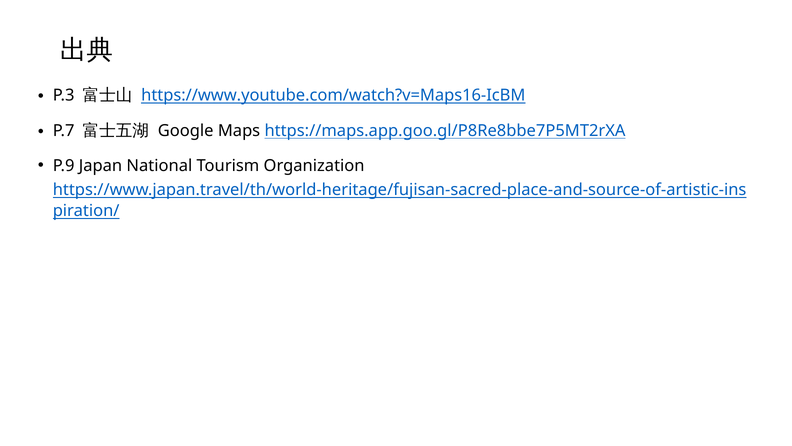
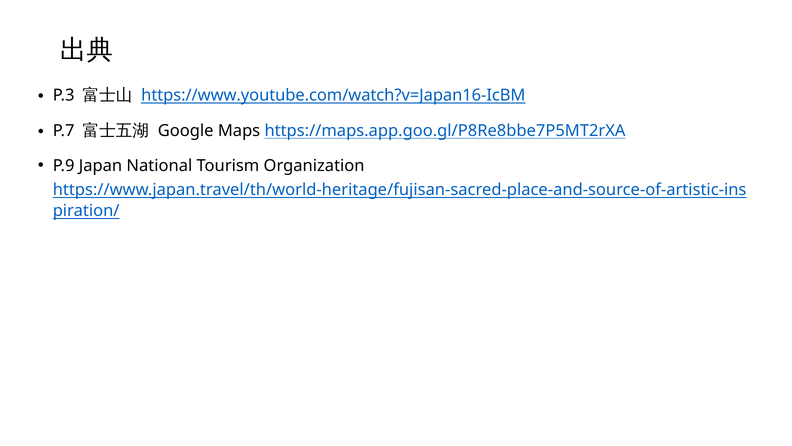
https://www.youtube.com/watch?v=Maps16-IcBM: https://www.youtube.com/watch?v=Maps16-IcBM -> https://www.youtube.com/watch?v=Japan16-IcBM
